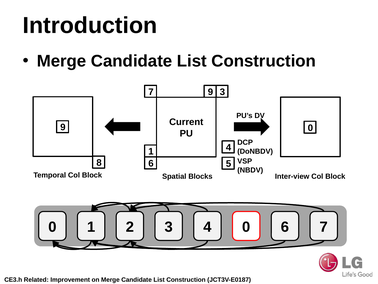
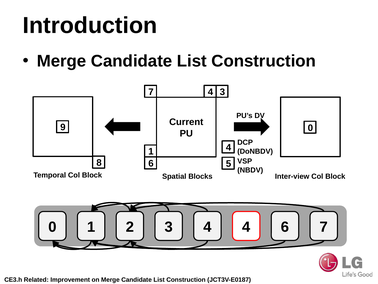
7 9: 9 -> 4
4 0: 0 -> 4
